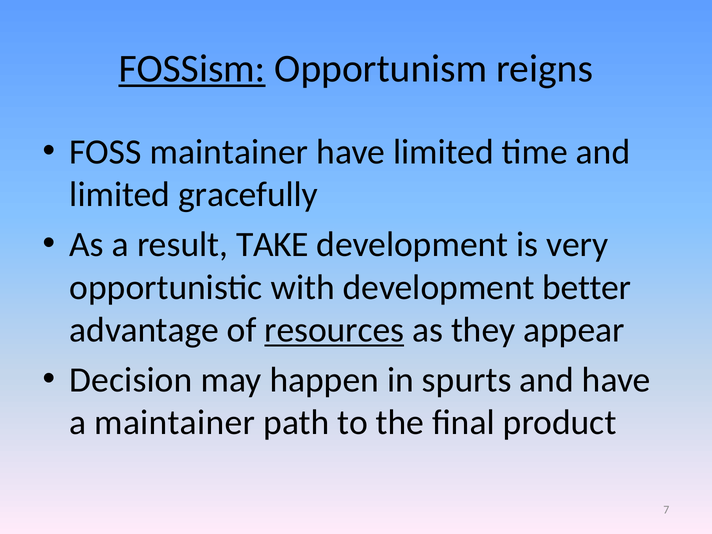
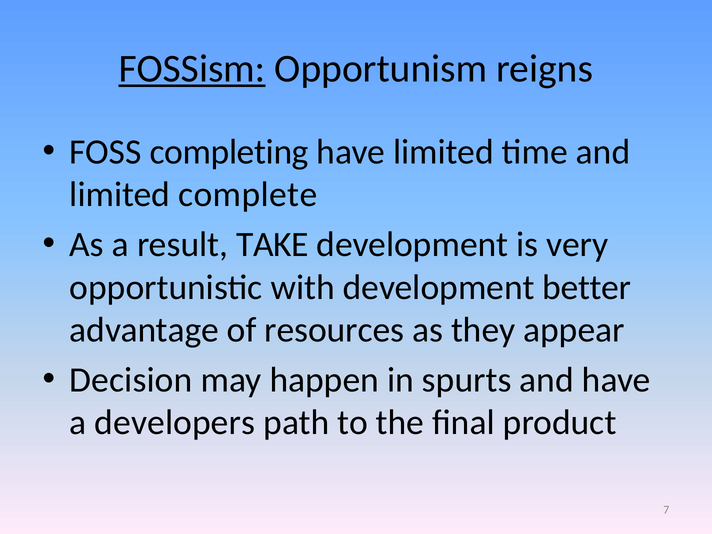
FOSS maintainer: maintainer -> completing
gracefully: gracefully -> complete
resources underline: present -> none
a maintainer: maintainer -> developers
